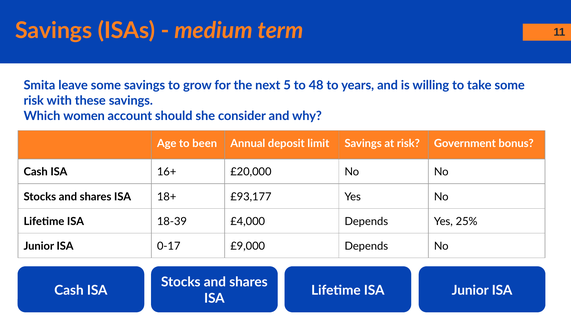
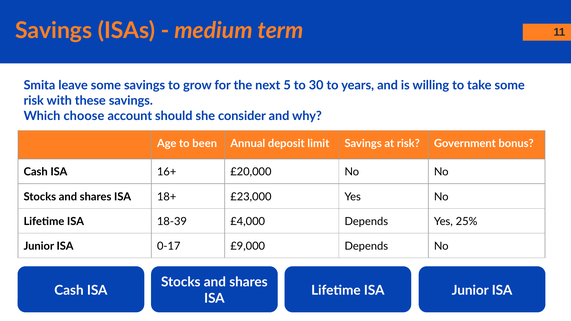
48: 48 -> 30
women: women -> choose
£93,177: £93,177 -> £23,000
